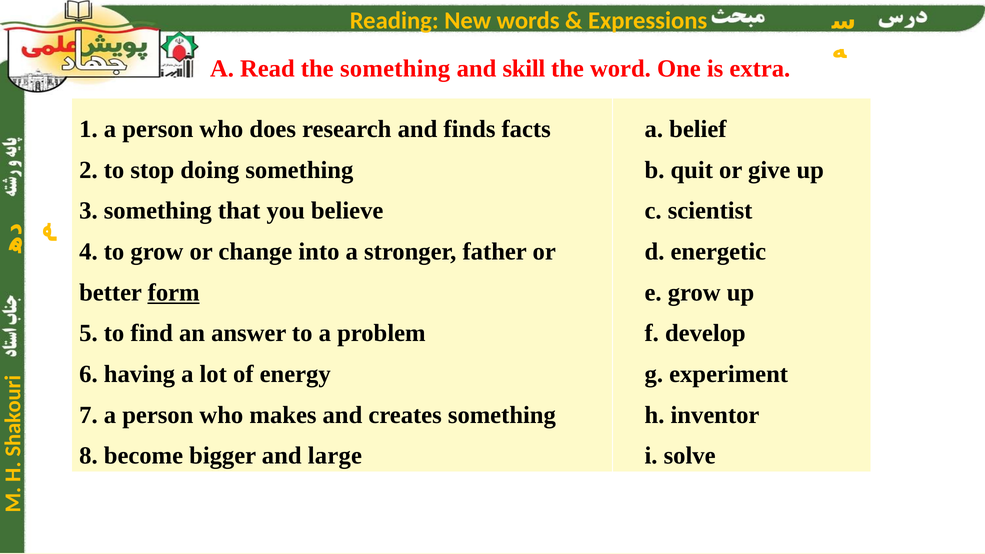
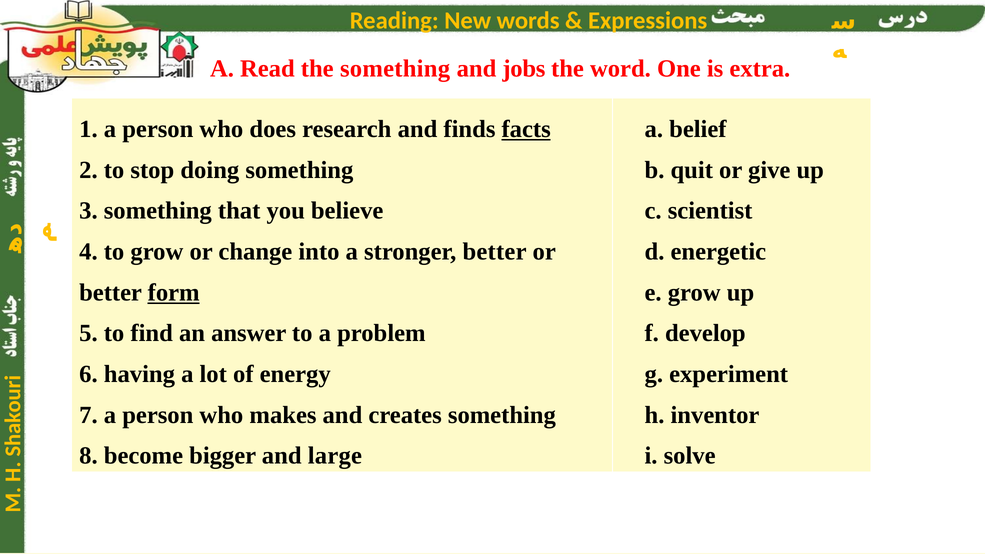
skill: skill -> jobs
facts underline: none -> present
stronger father: father -> better
